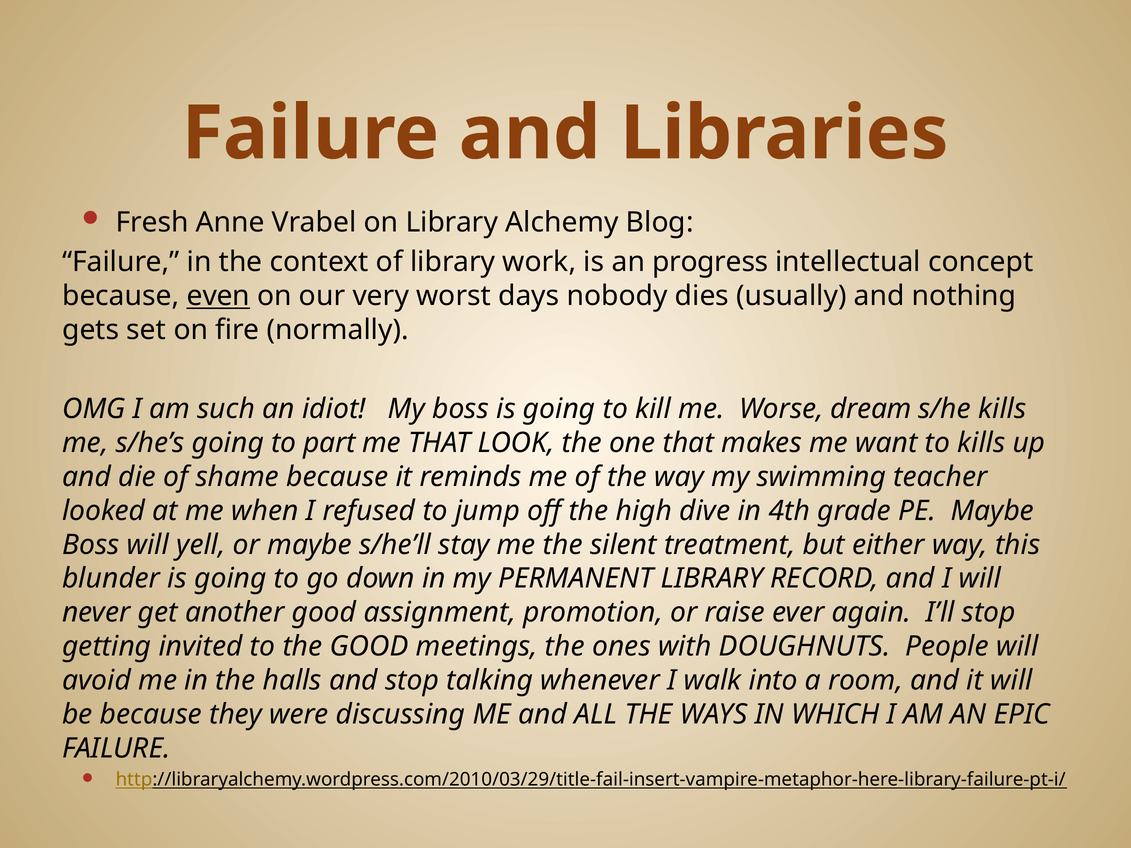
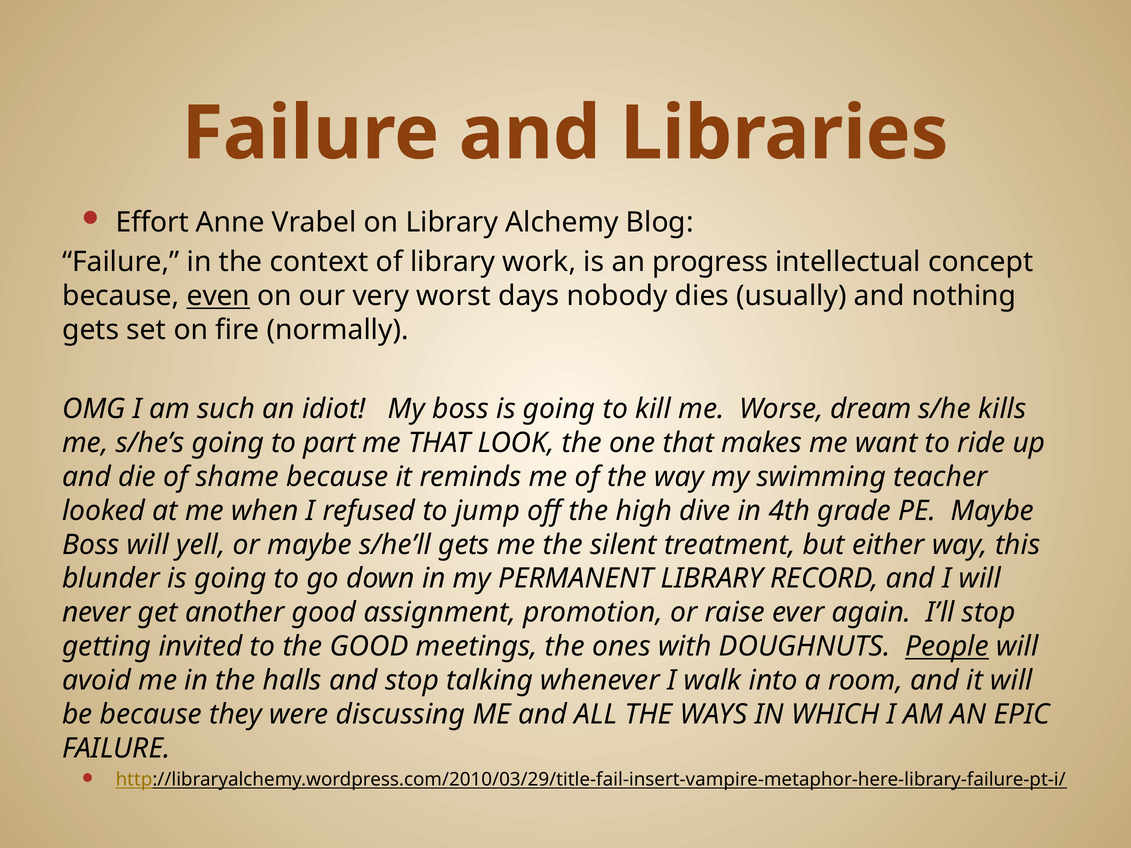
Fresh: Fresh -> Effort
to kills: kills -> ride
s/he’ll stay: stay -> gets
People underline: none -> present
